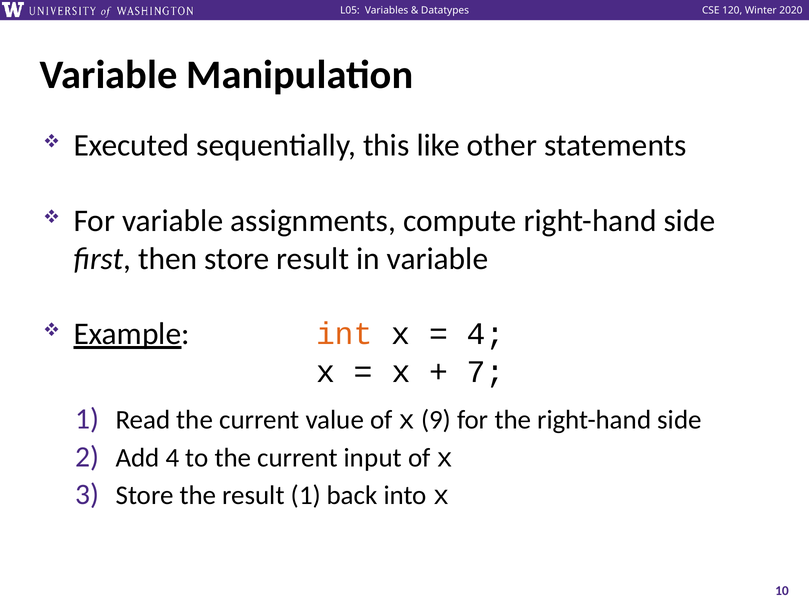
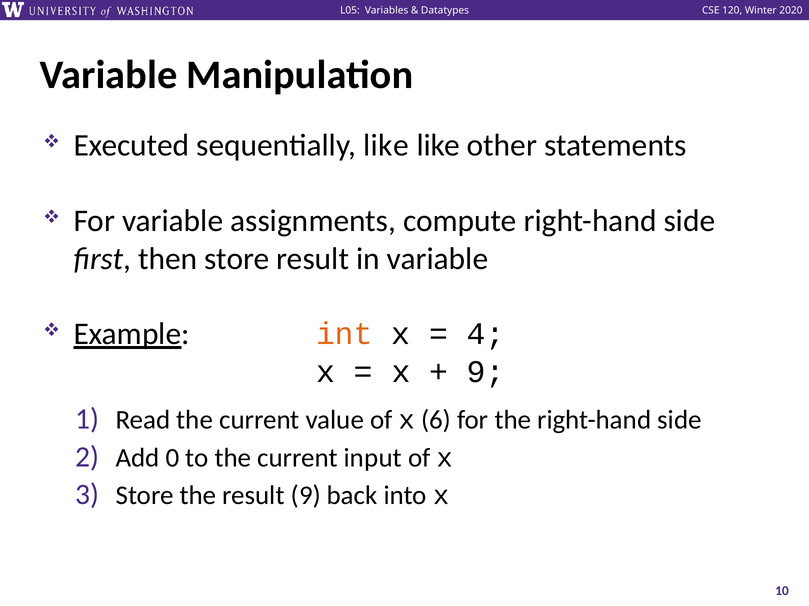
sequentially this: this -> like
7 at (486, 372): 7 -> 9
9: 9 -> 6
Add 4: 4 -> 0
result 1: 1 -> 9
